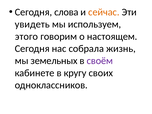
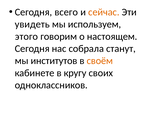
слова: слова -> всего
жизнь: жизнь -> станут
земельных: земельных -> институтов
своём colour: purple -> orange
